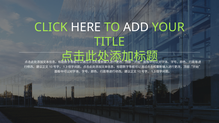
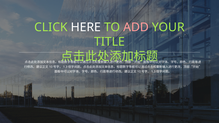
ADD colour: white -> pink
